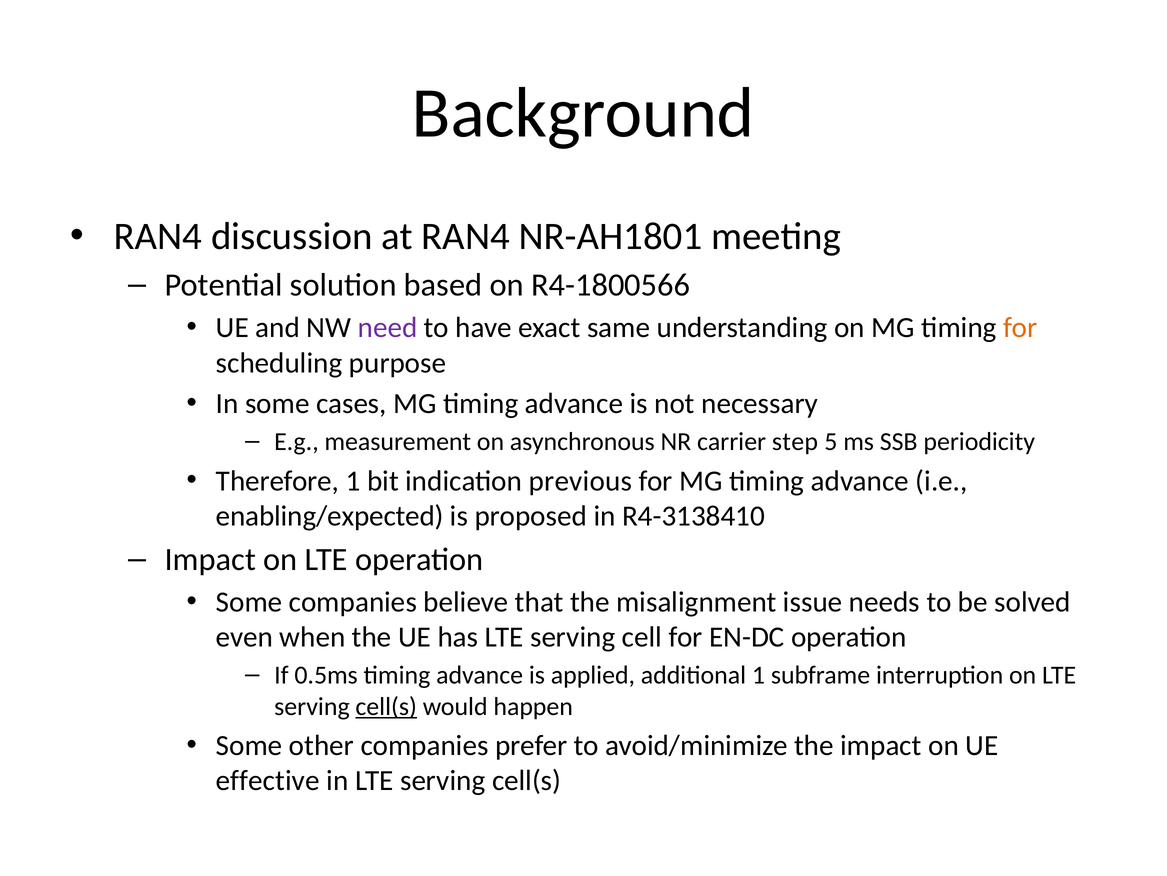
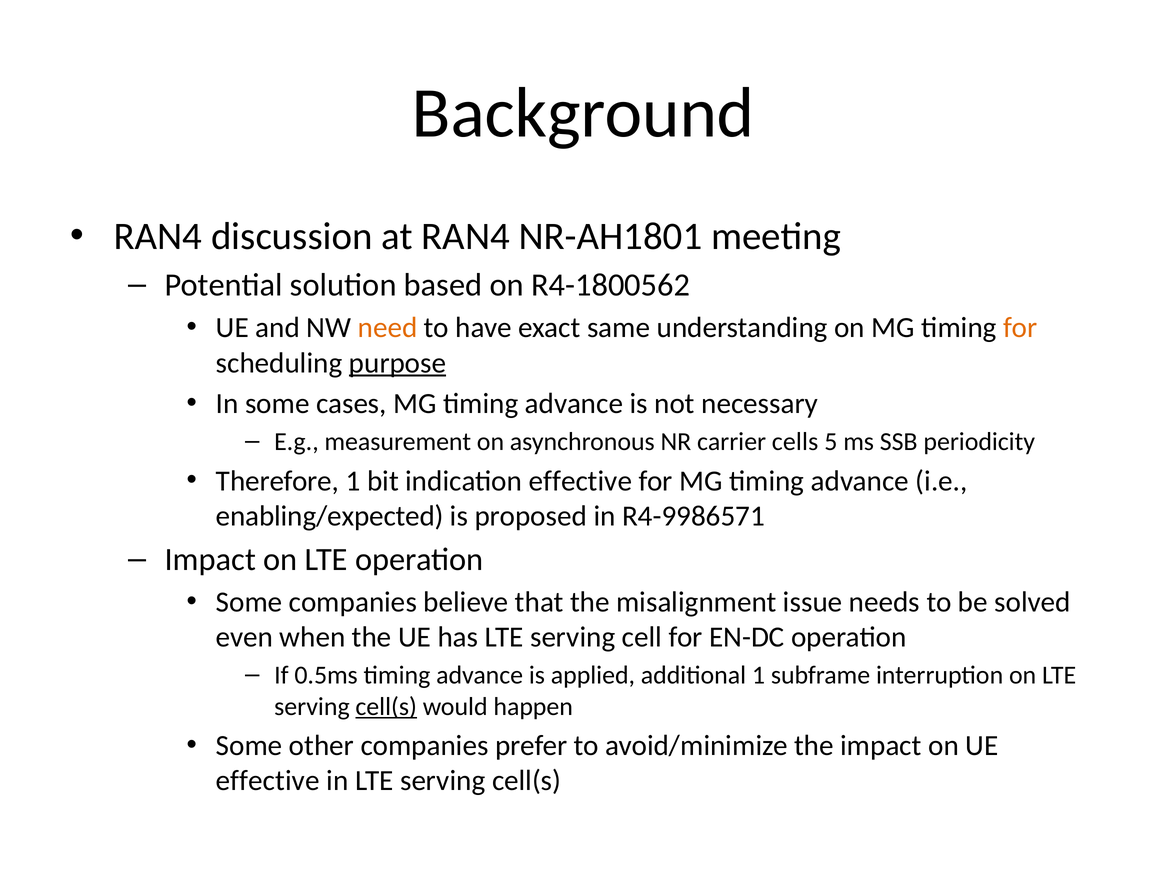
R4-1800566: R4-1800566 -> R4-1800562
need colour: purple -> orange
purpose underline: none -> present
step: step -> cells
indication previous: previous -> effective
R4-3138410: R4-3138410 -> R4-9986571
